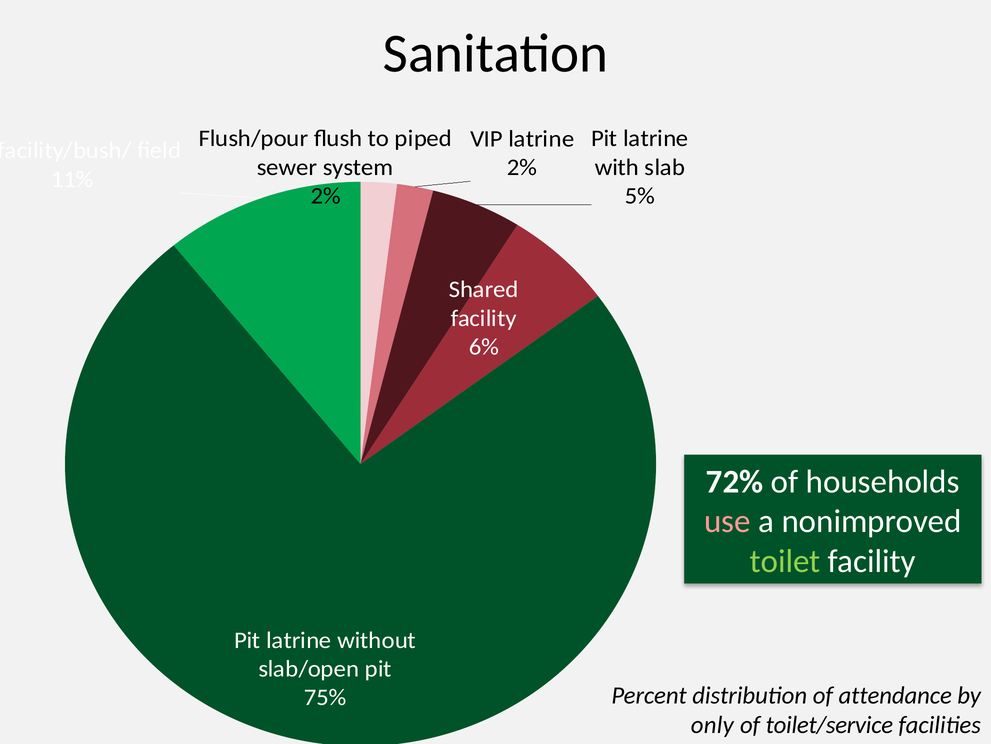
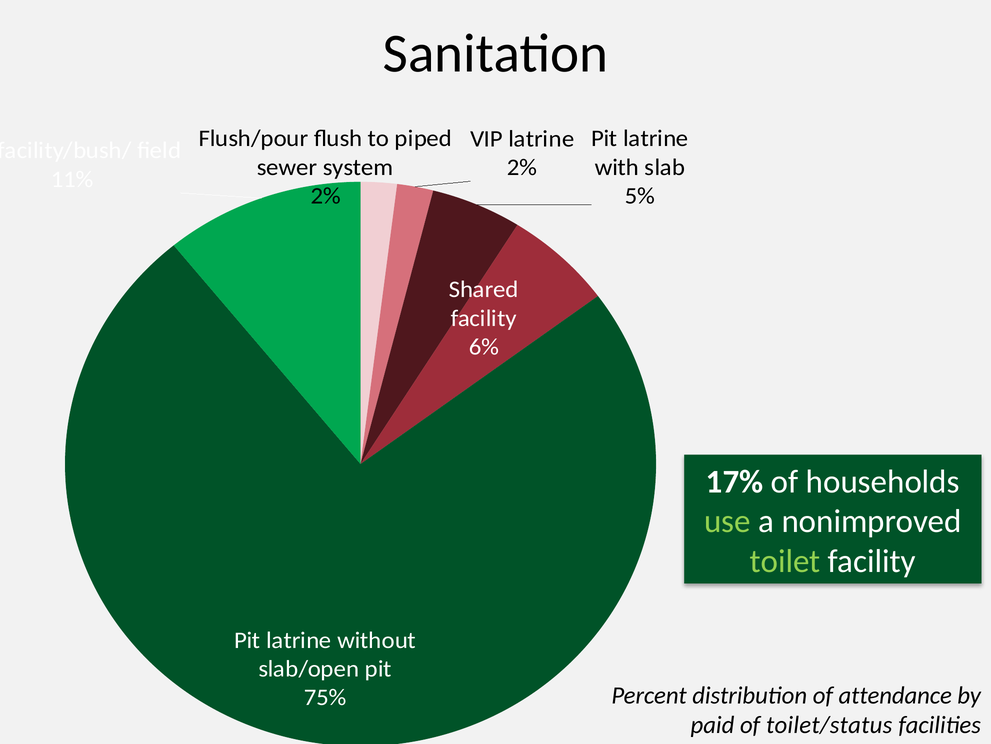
72%: 72% -> 17%
use colour: pink -> light green
only: only -> paid
toilet/service: toilet/service -> toilet/status
